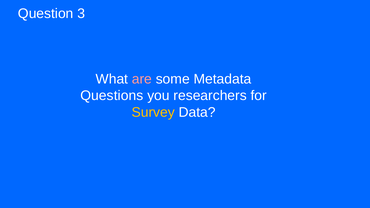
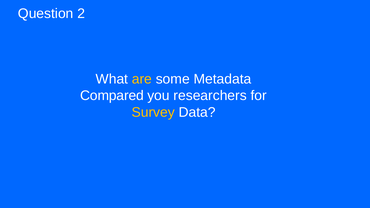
3: 3 -> 2
are colour: pink -> yellow
Questions: Questions -> Compared
